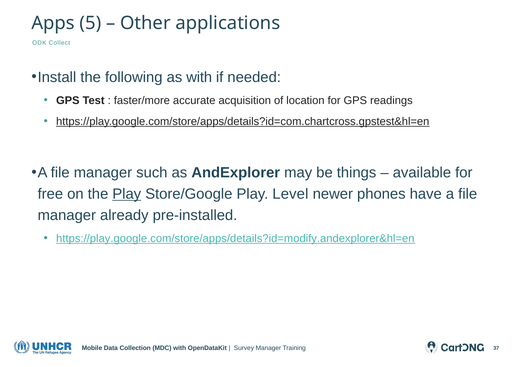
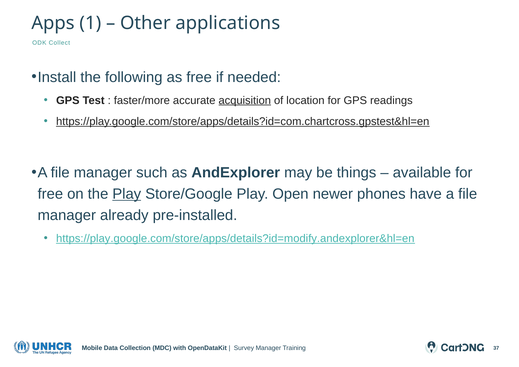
5: 5 -> 1
as with: with -> free
acquisition underline: none -> present
Level: Level -> Open
